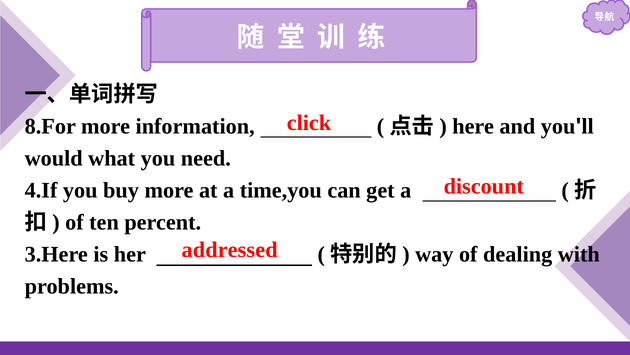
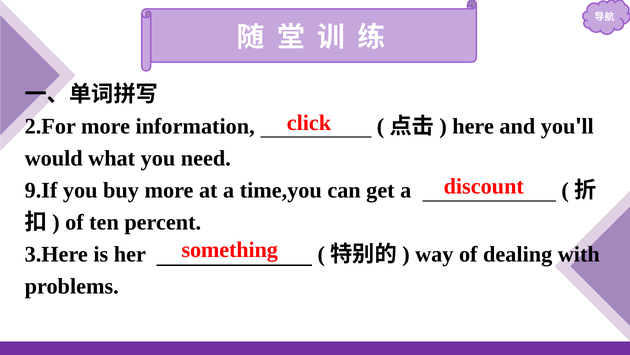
8.For: 8.For -> 2.For
4.If: 4.If -> 9.If
addressed: addressed -> something
